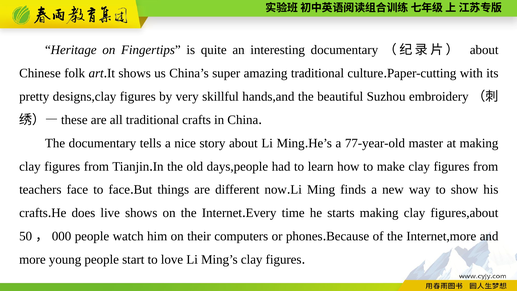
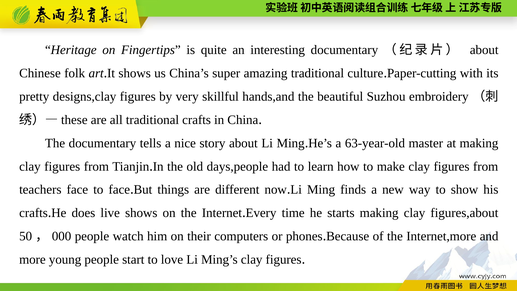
77-year-old: 77-year-old -> 63-year-old
